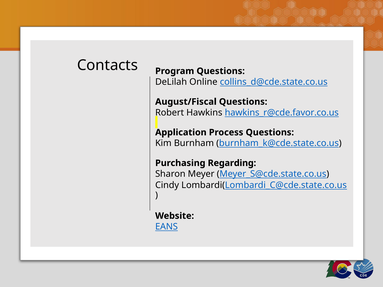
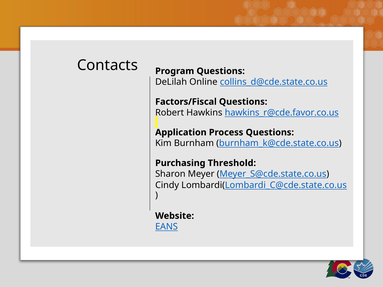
August/Fiscal: August/Fiscal -> Factors/Fiscal
Regarding: Regarding -> Threshold
